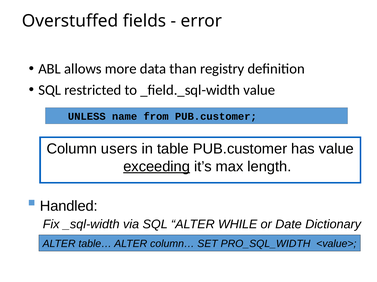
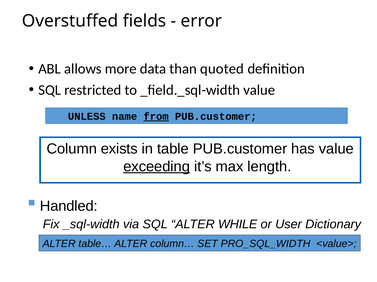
registry: registry -> quoted
from underline: none -> present
users: users -> exists
Date: Date -> User
